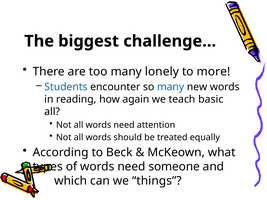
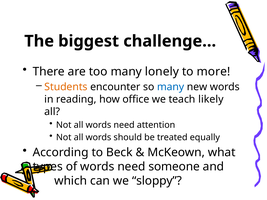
Students colour: blue -> orange
again: again -> office
basic: basic -> likely
things: things -> sloppy
